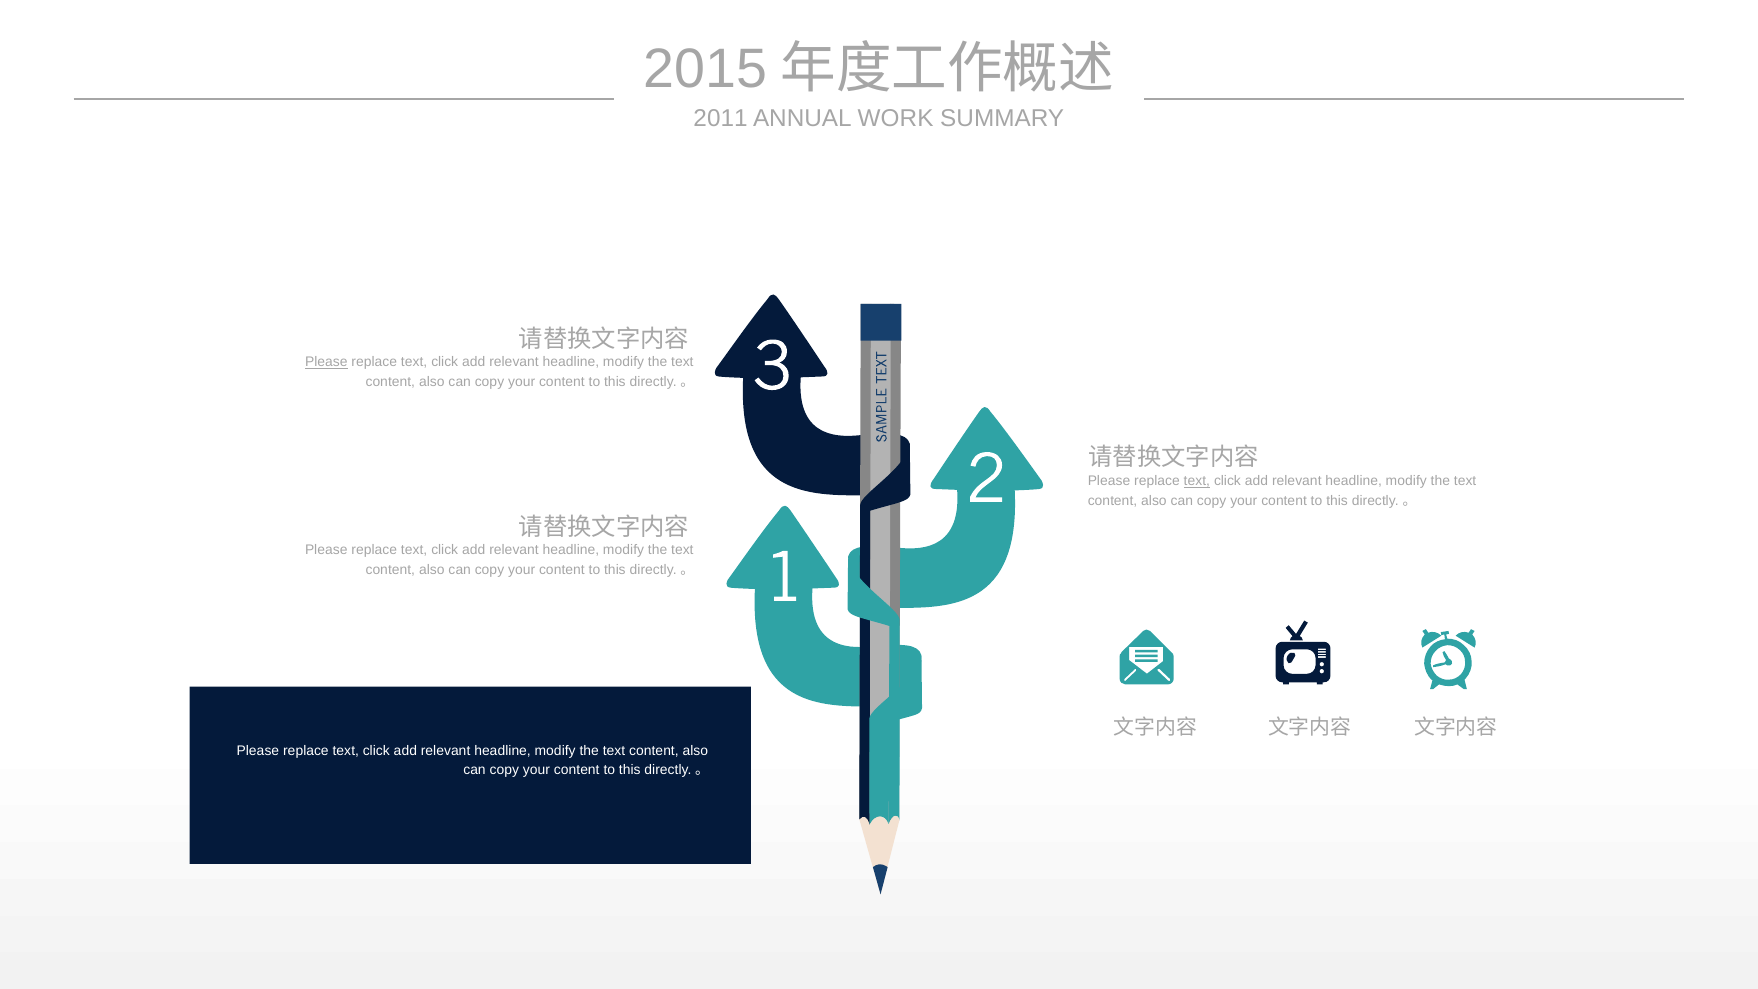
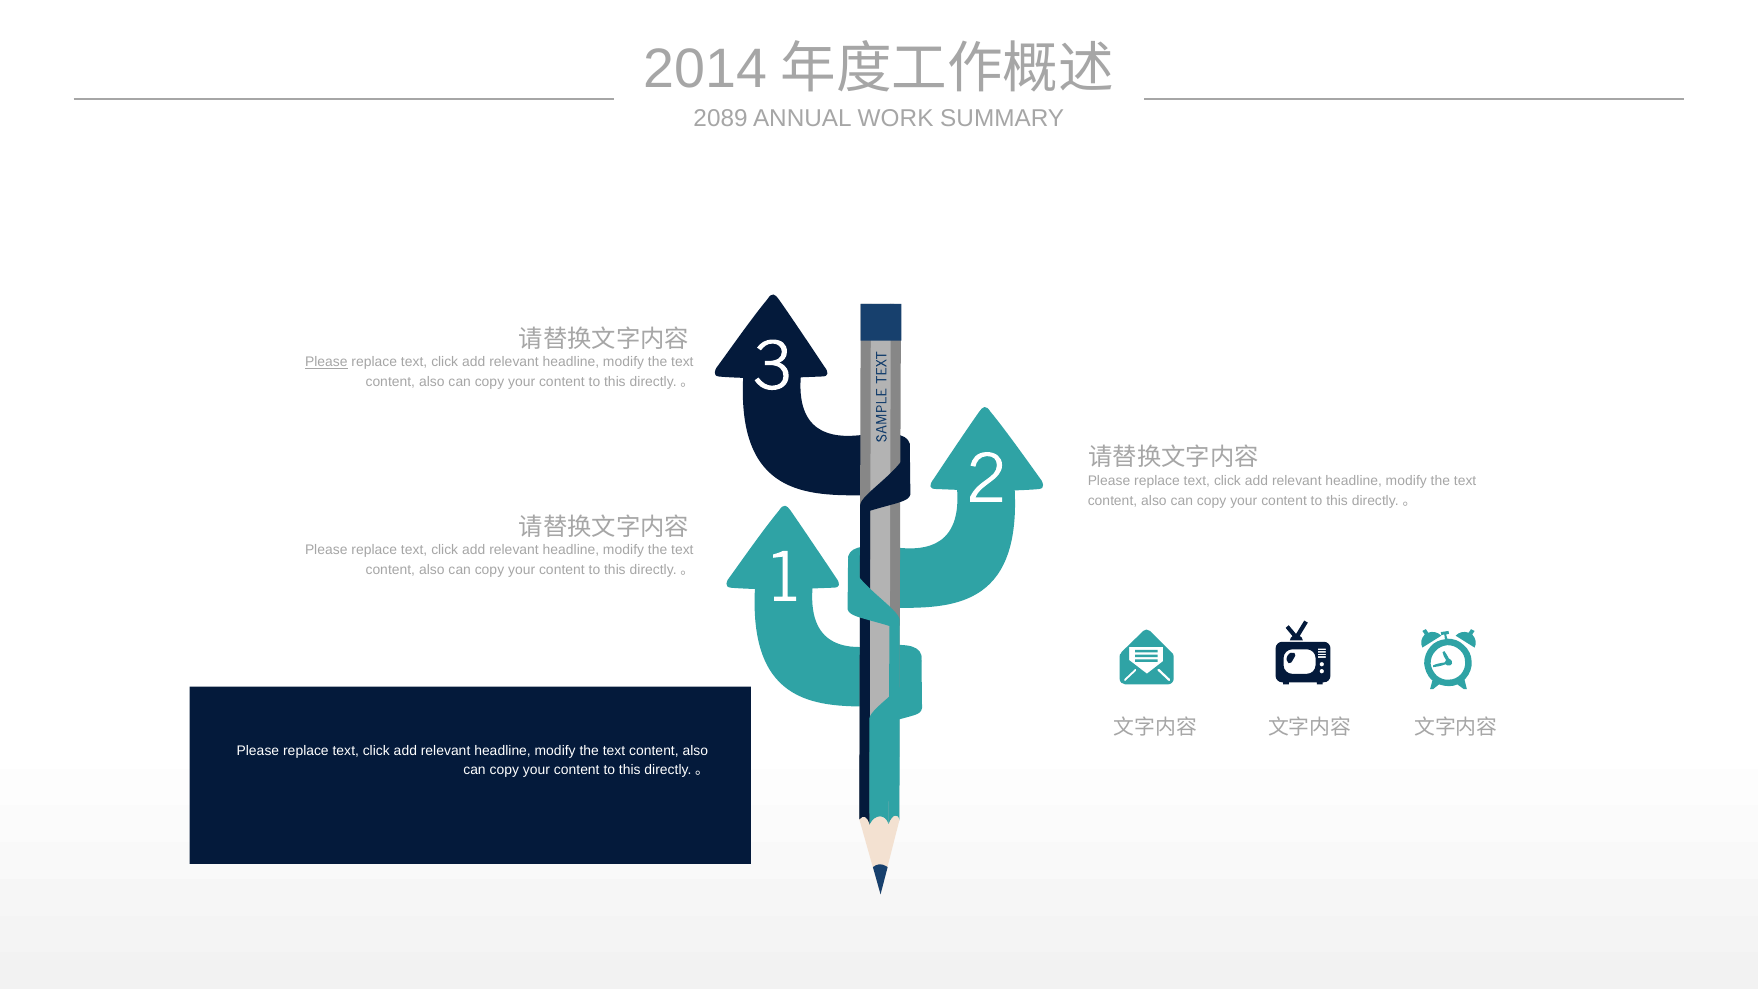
2015: 2015 -> 2014
2011: 2011 -> 2089
text at (1197, 481) underline: present -> none
